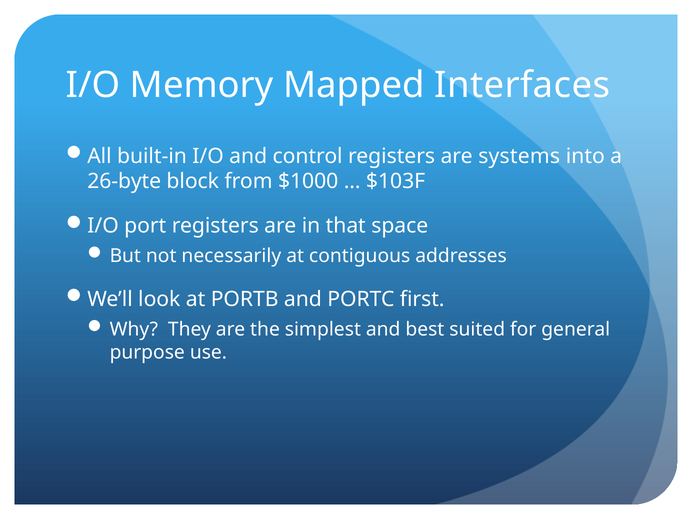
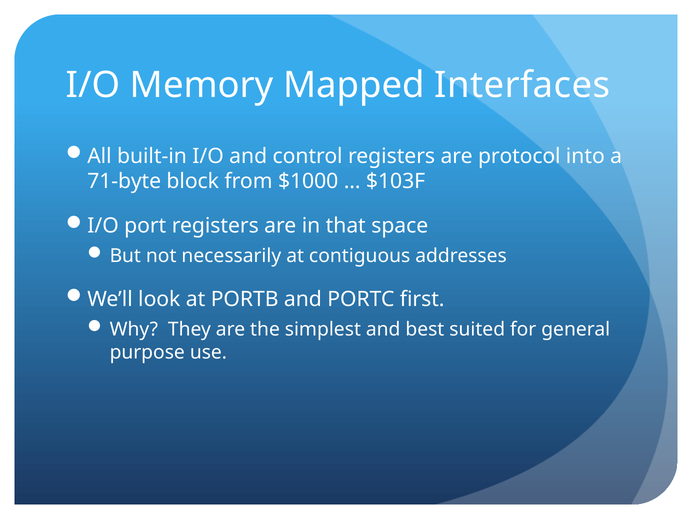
systems: systems -> protocol
26-byte: 26-byte -> 71-byte
